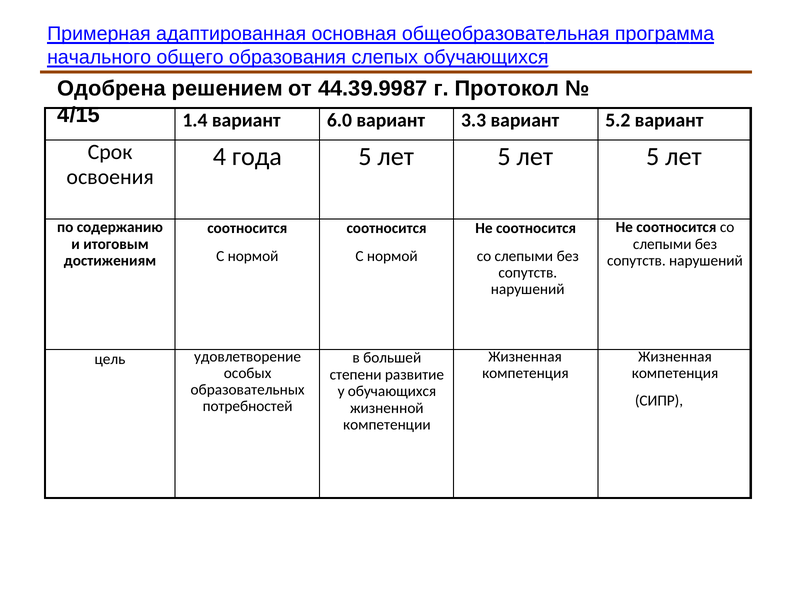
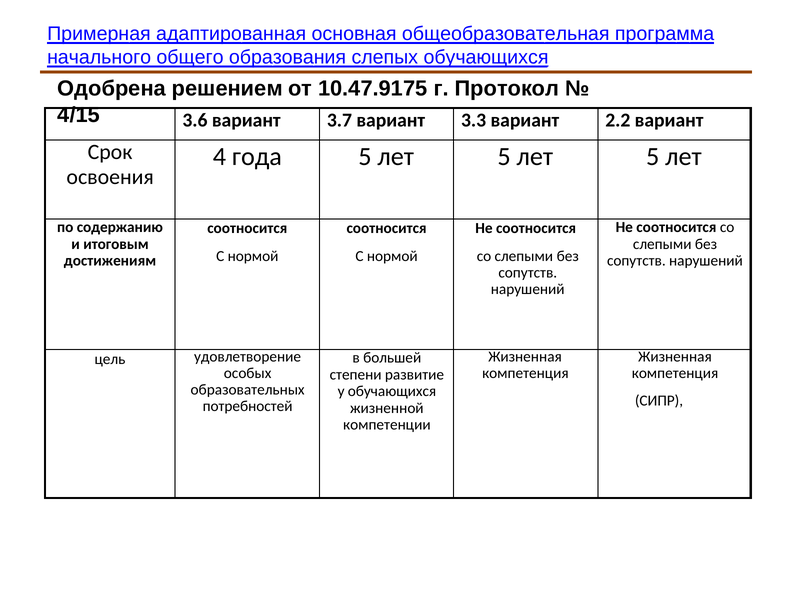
44.39.9987: 44.39.9987 -> 10.47.9175
1.4: 1.4 -> 3.6
6.0: 6.0 -> 3.7
5.2: 5.2 -> 2.2
